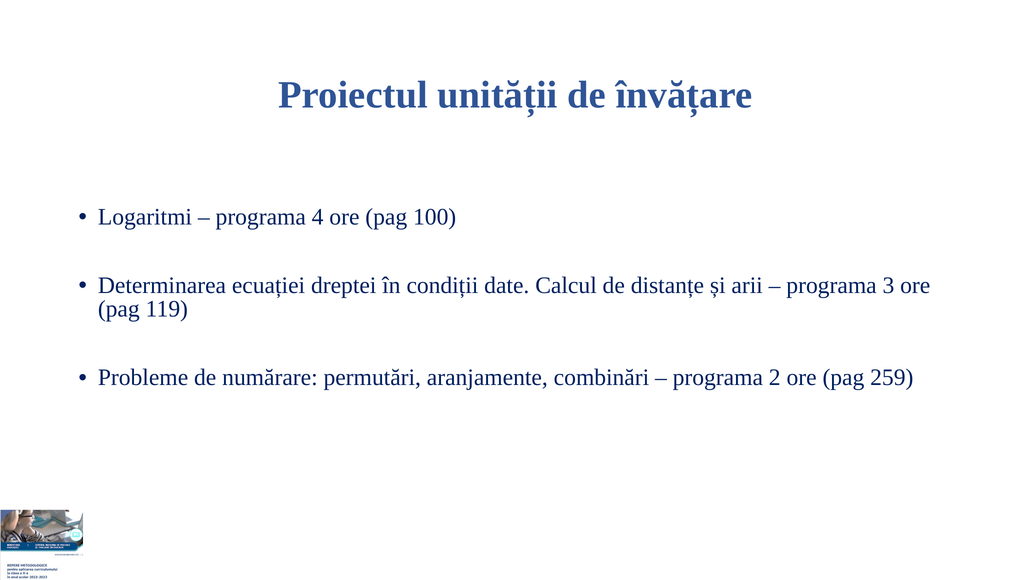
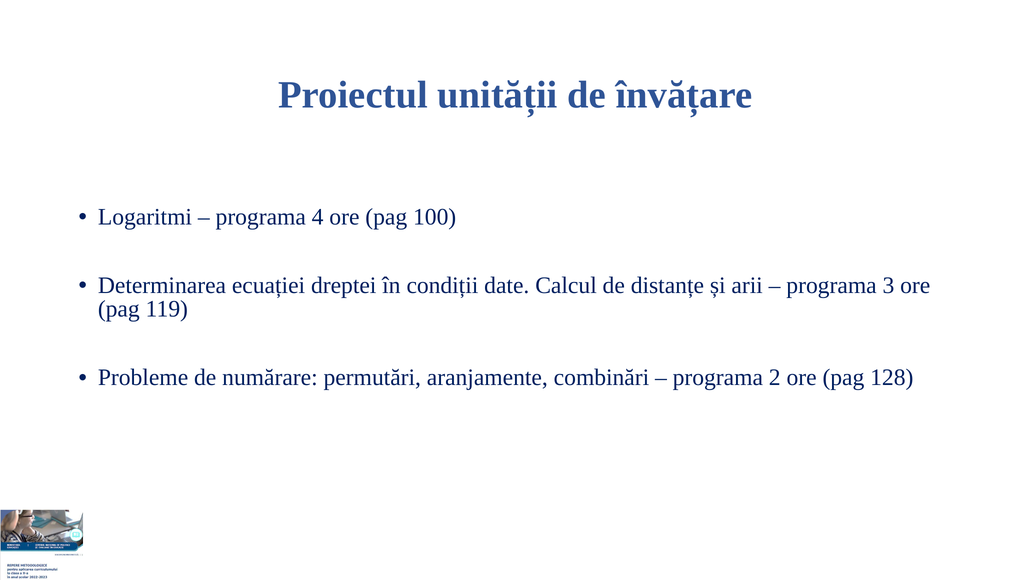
259: 259 -> 128
